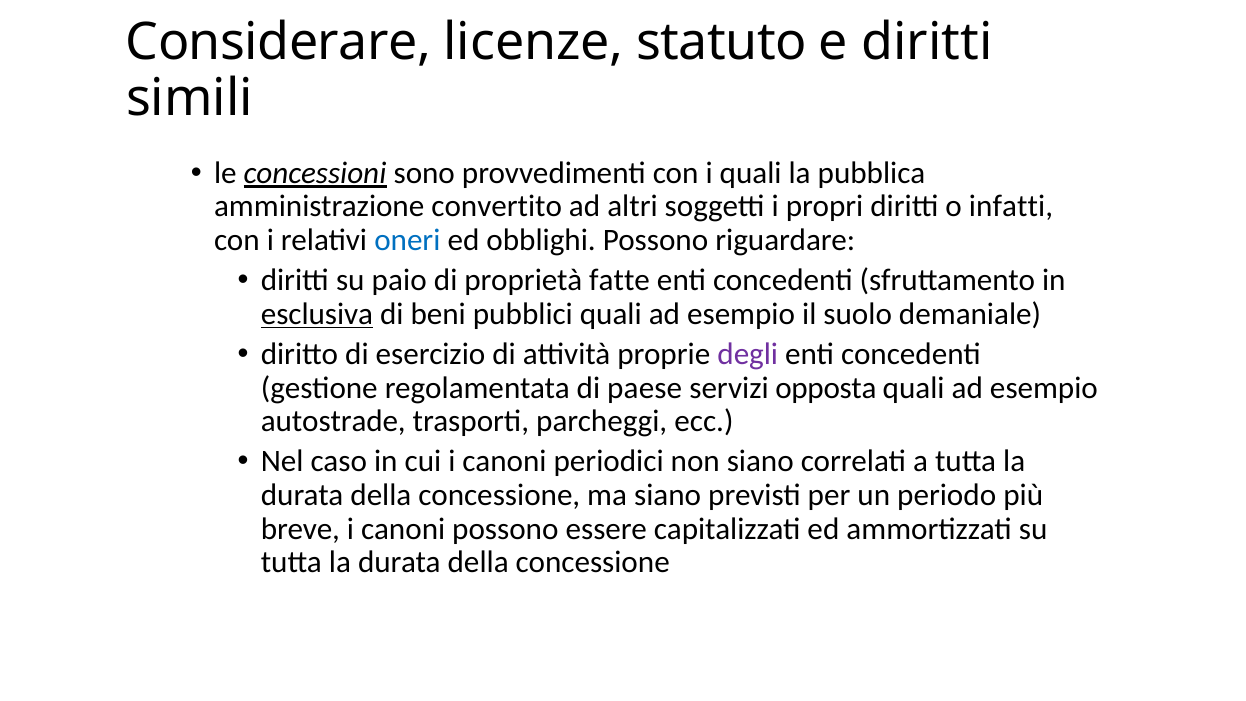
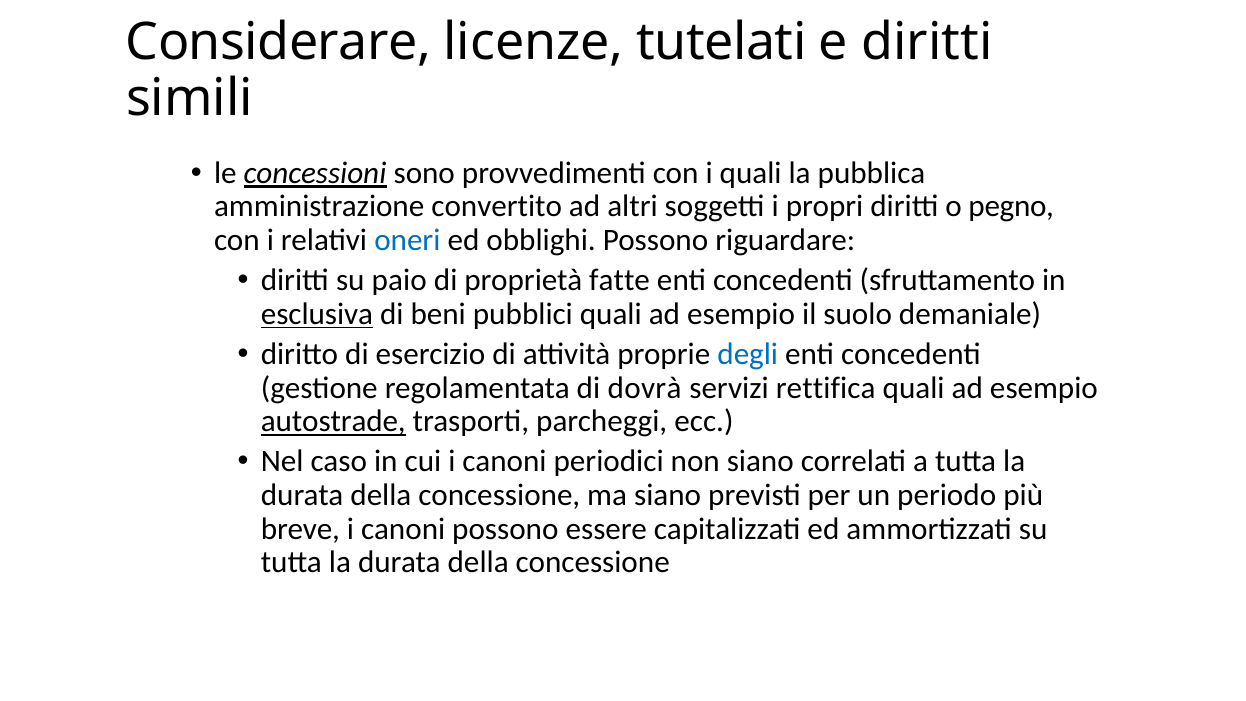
statuto: statuto -> tutelati
infatti: infatti -> pegno
degli colour: purple -> blue
paese: paese -> dovrà
opposta: opposta -> rettifica
autostrade underline: none -> present
